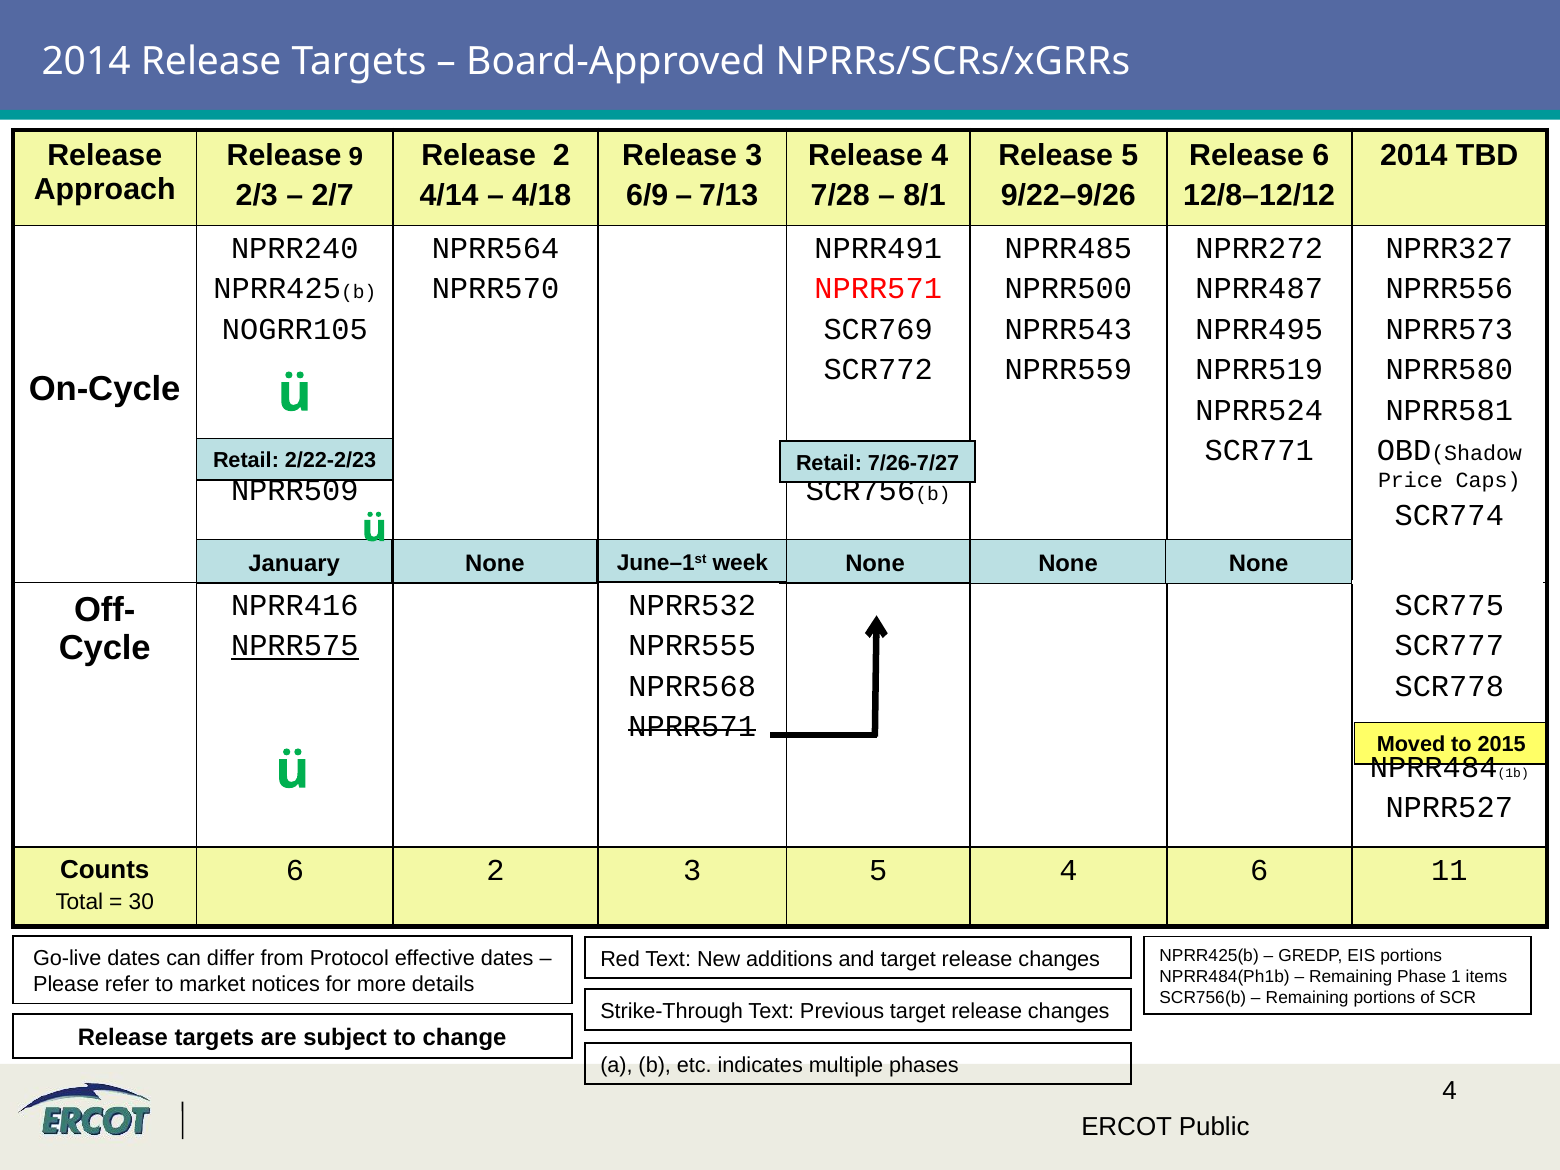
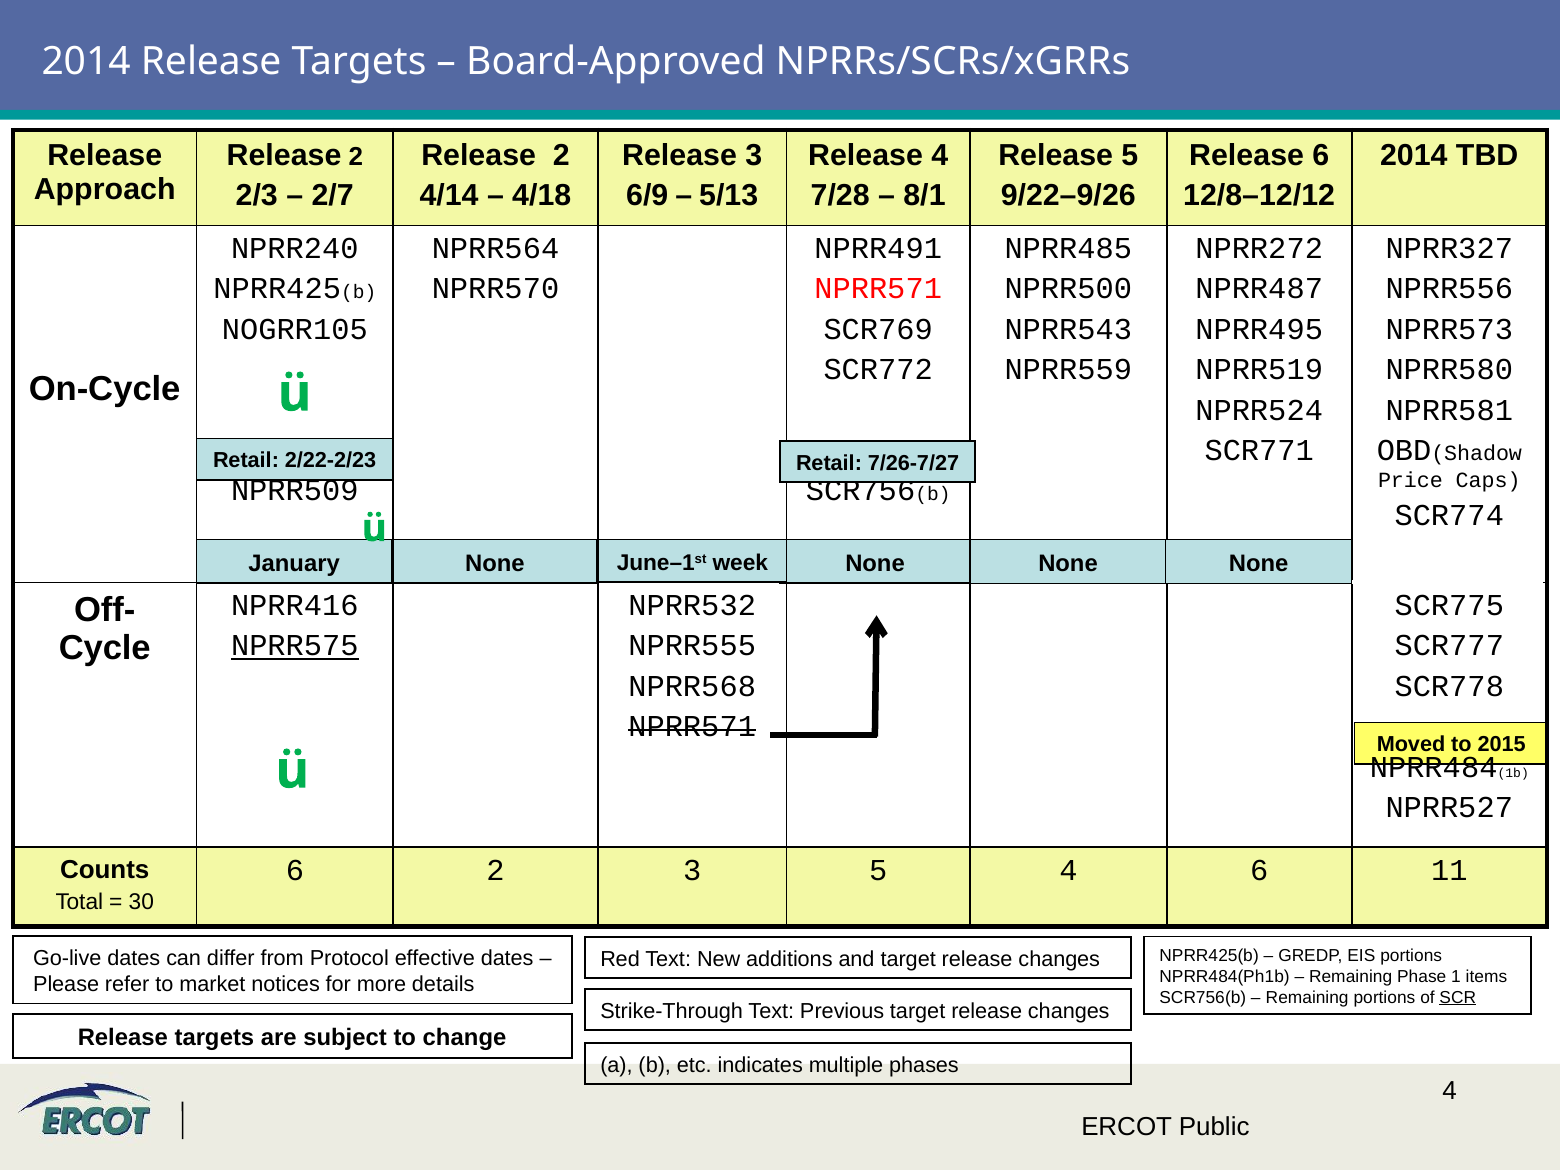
9 at (356, 157): 9 -> 2
7/13: 7/13 -> 5/13
SCR underline: none -> present
